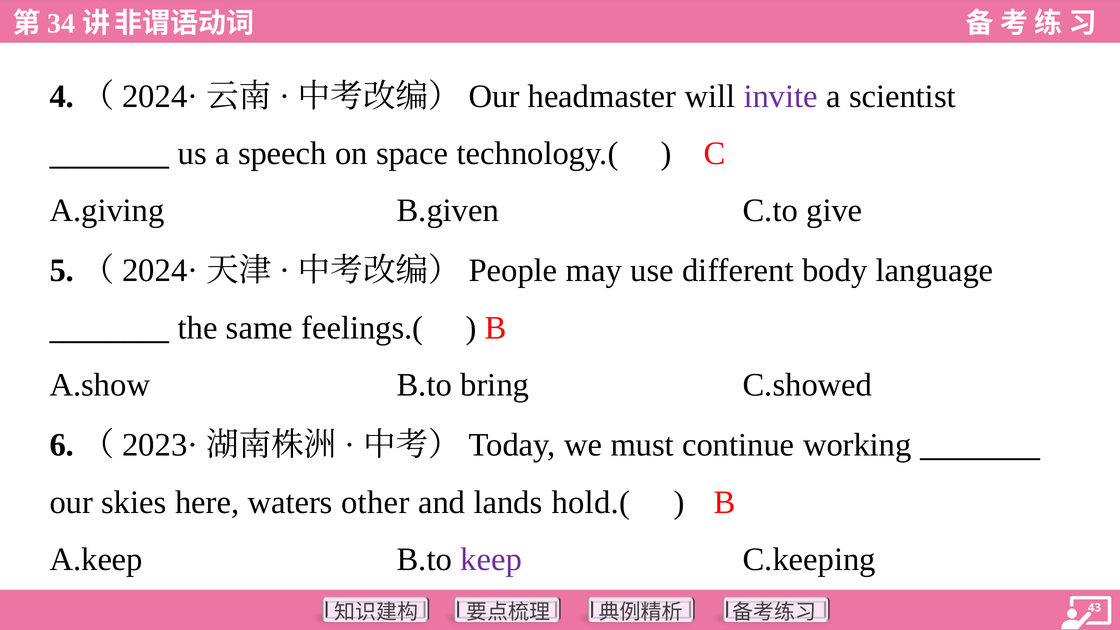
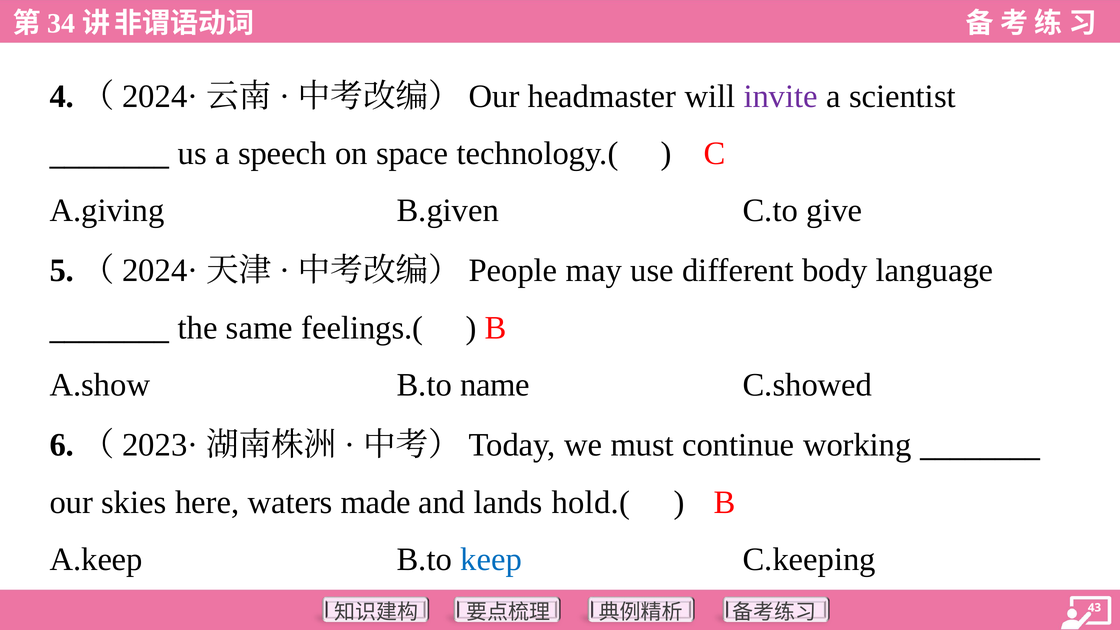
bring: bring -> name
other: other -> made
keep colour: purple -> blue
